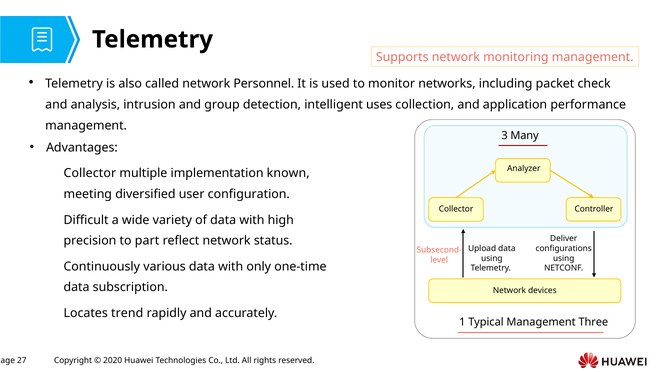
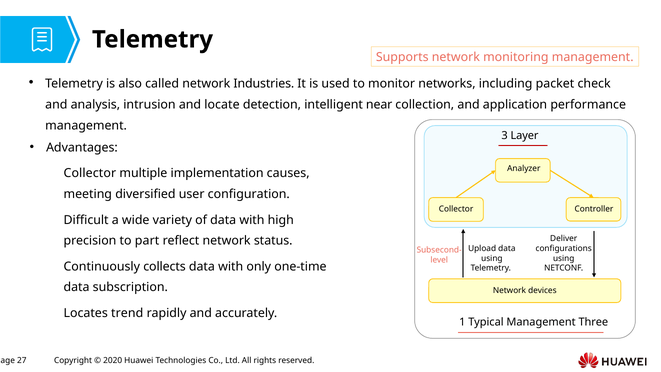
Personnel: Personnel -> Industries
group: group -> locate
uses: uses -> near
Many: Many -> Layer
known: known -> causes
various: various -> collects
